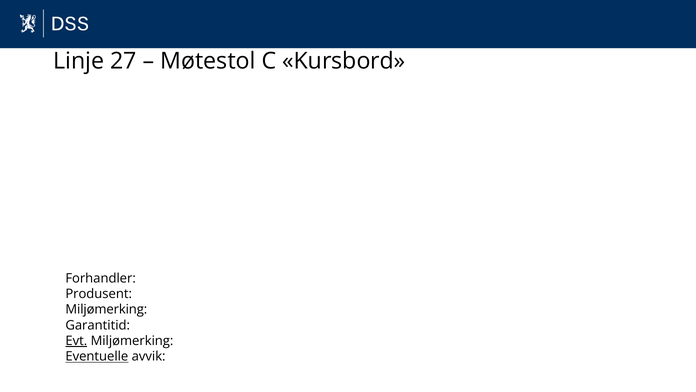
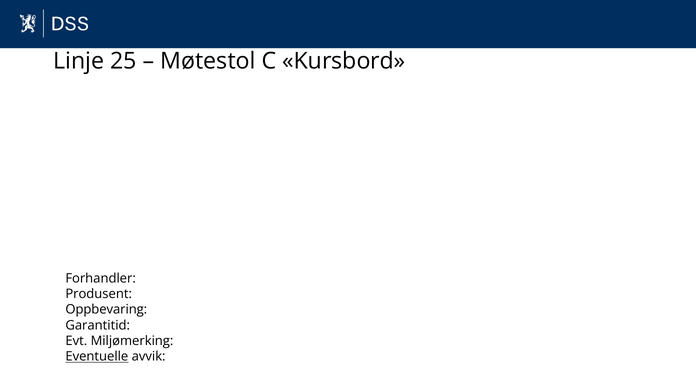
27: 27 -> 25
Miljømerking at (106, 309): Miljømerking -> Oppbevaring
Evt underline: present -> none
